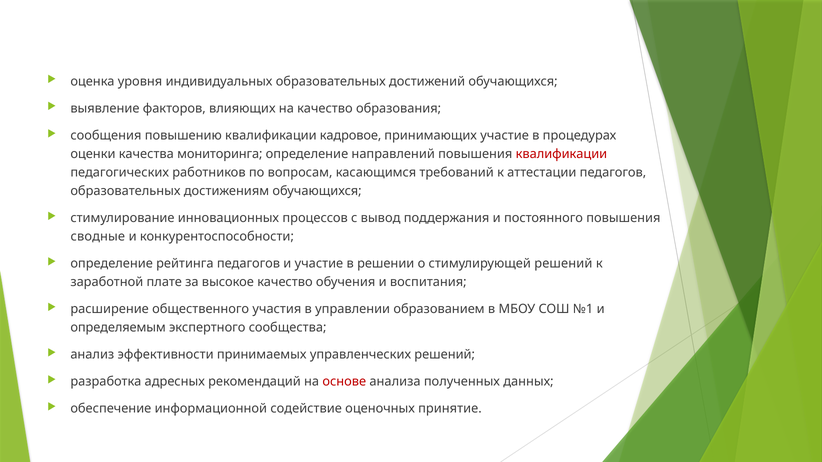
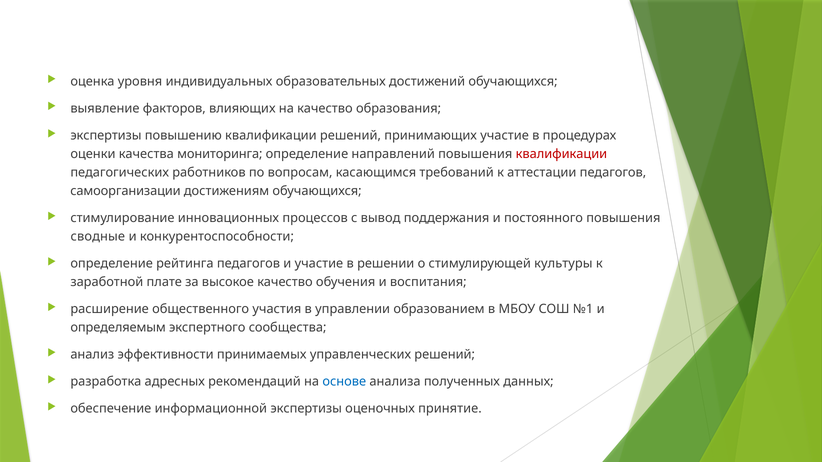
сообщения at (106, 136): сообщения -> экспертизы
квалификации кадровое: кадровое -> решений
образовательных at (125, 191): образовательных -> самоорганизации
стимулирующей решений: решений -> культуры
основе colour: red -> blue
информационной содействие: содействие -> экспертизы
